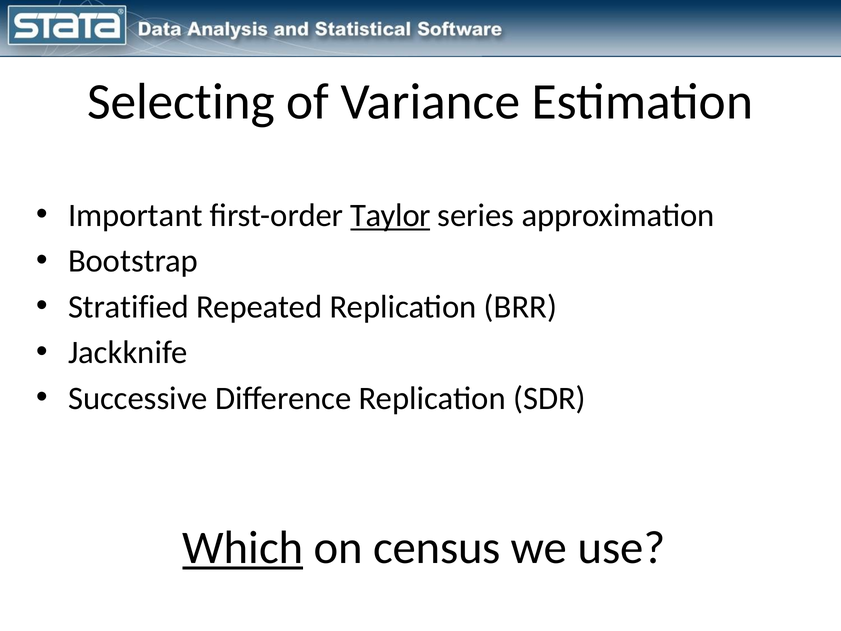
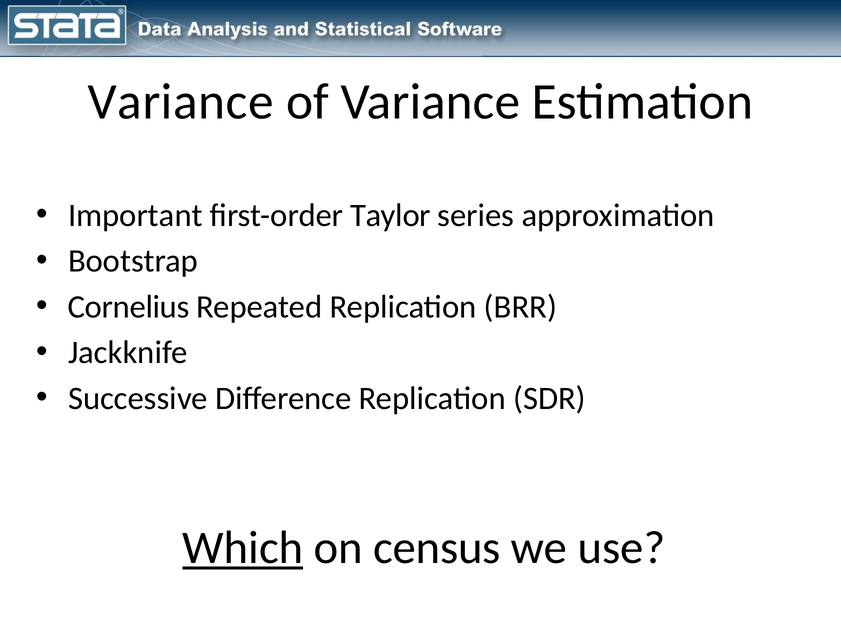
Selecting at (181, 102): Selecting -> Variance
Taylor underline: present -> none
Stratified: Stratified -> Cornelius
